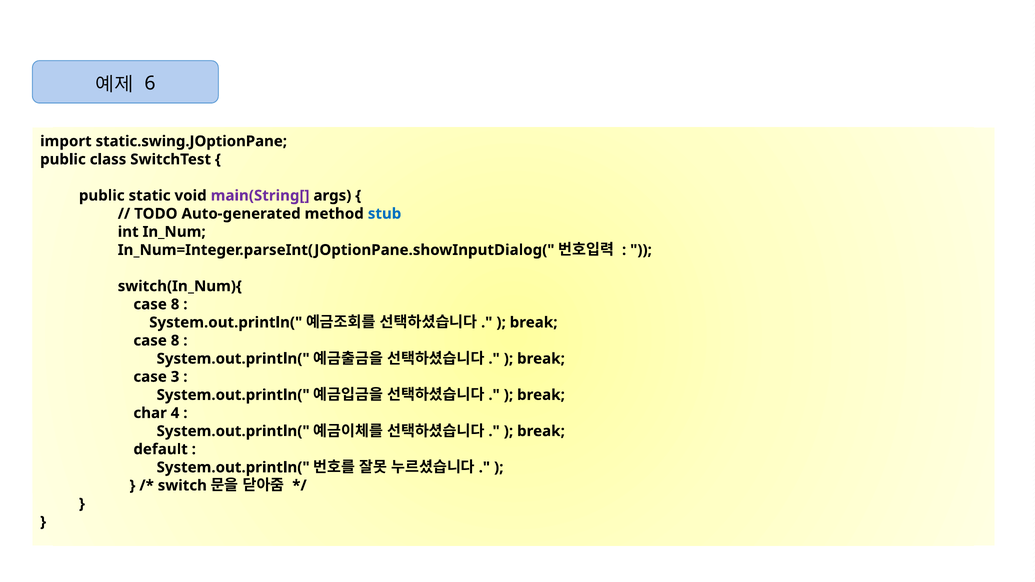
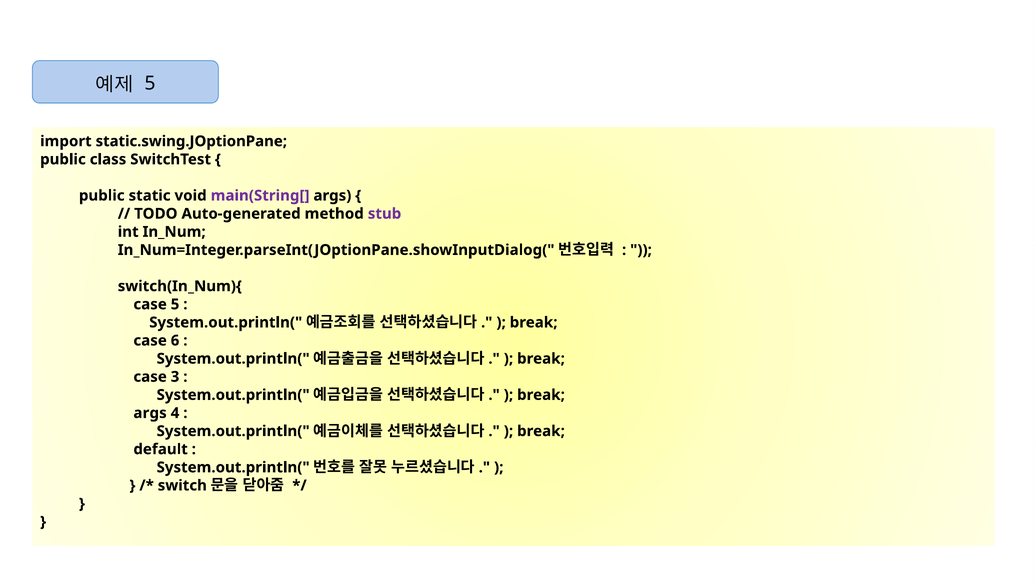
6 at (150, 83): 6 -> 5
stub colour: blue -> purple
8 at (175, 304): 8 -> 5
8 at (175, 341): 8 -> 6
char at (150, 413): char -> args
